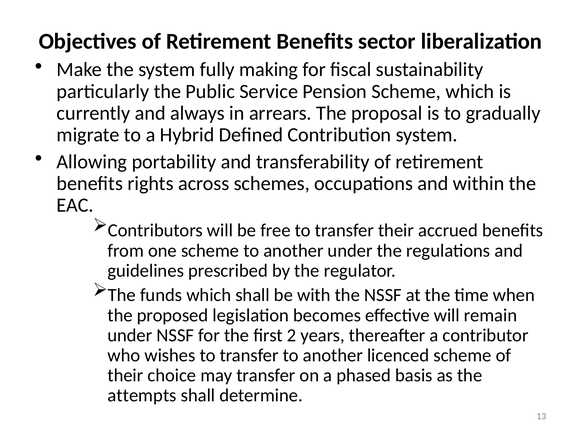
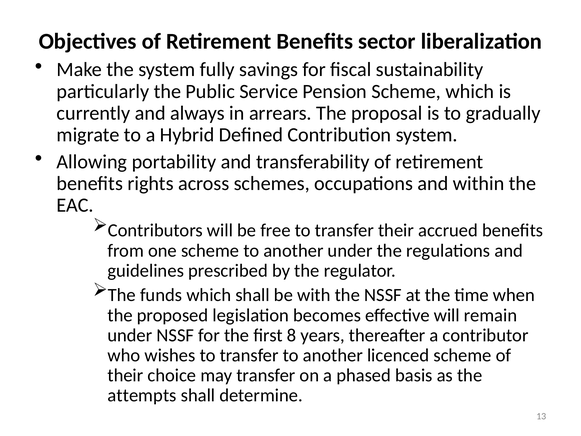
making: making -> savings
2: 2 -> 8
